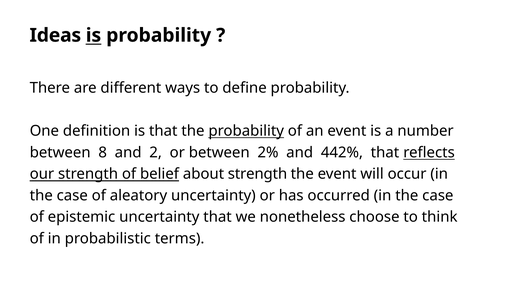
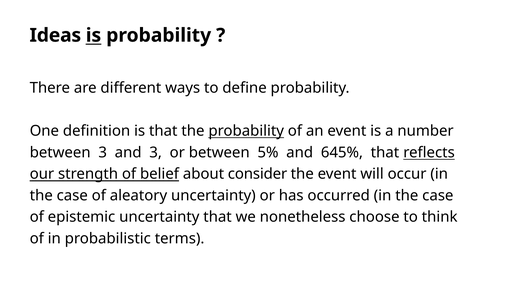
between 8: 8 -> 3
and 2: 2 -> 3
2%: 2% -> 5%
442%: 442% -> 645%
about strength: strength -> consider
